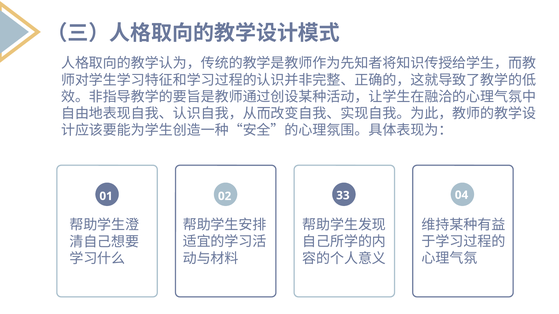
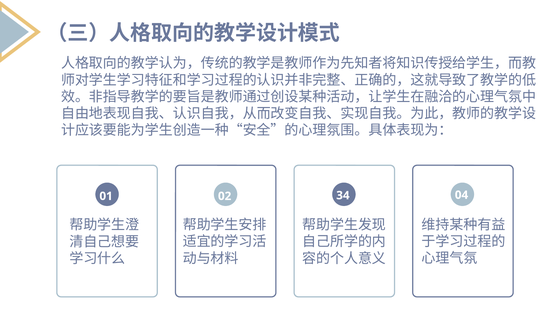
33: 33 -> 34
